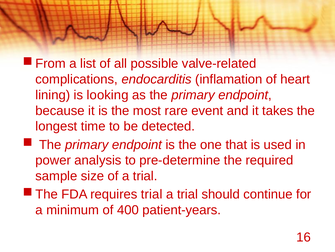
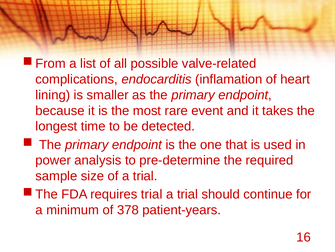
looking: looking -> smaller
400: 400 -> 378
